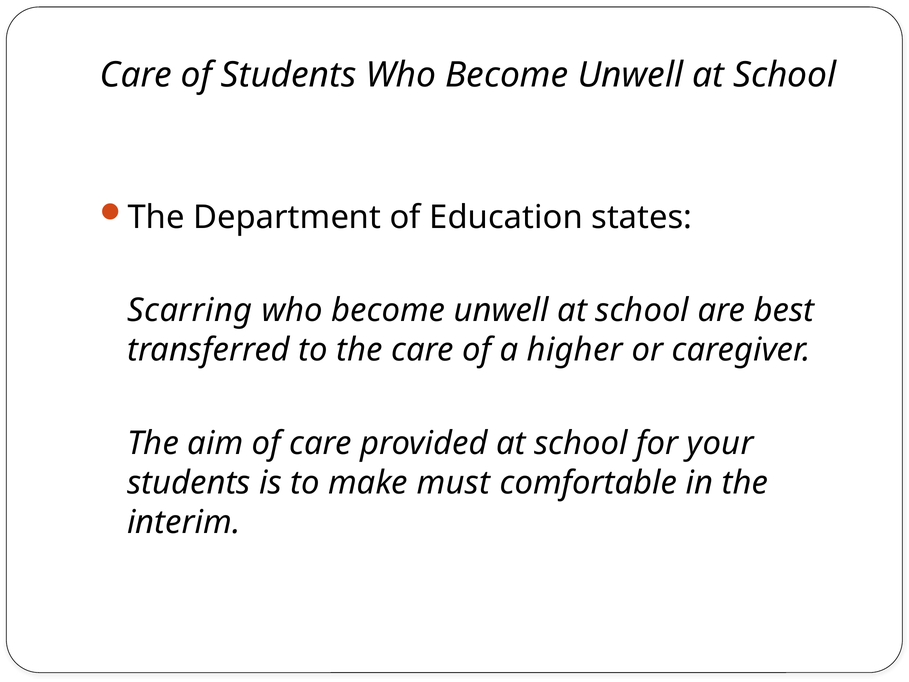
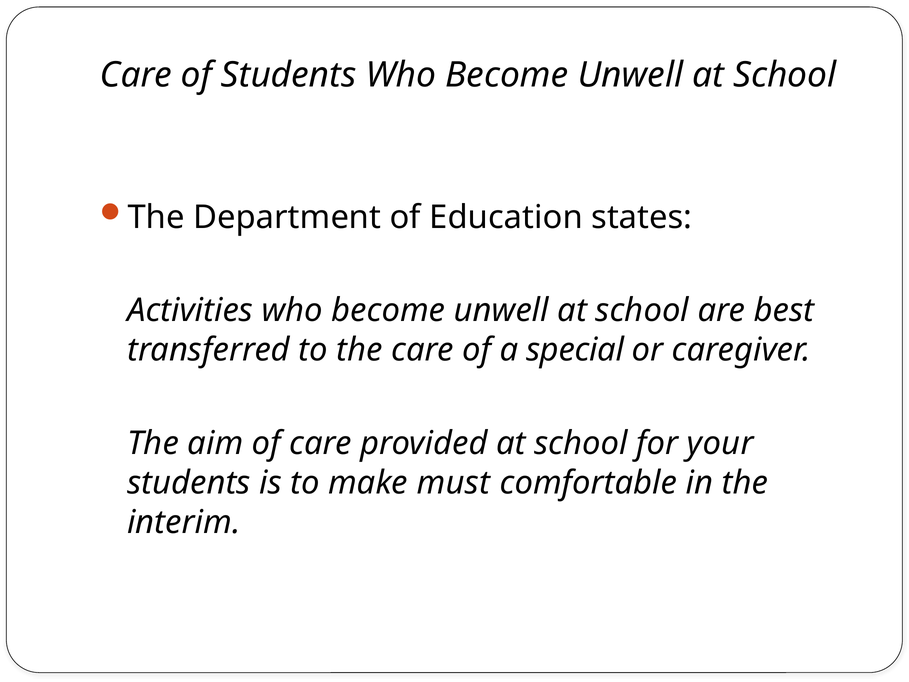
Scarring: Scarring -> Activities
higher: higher -> special
